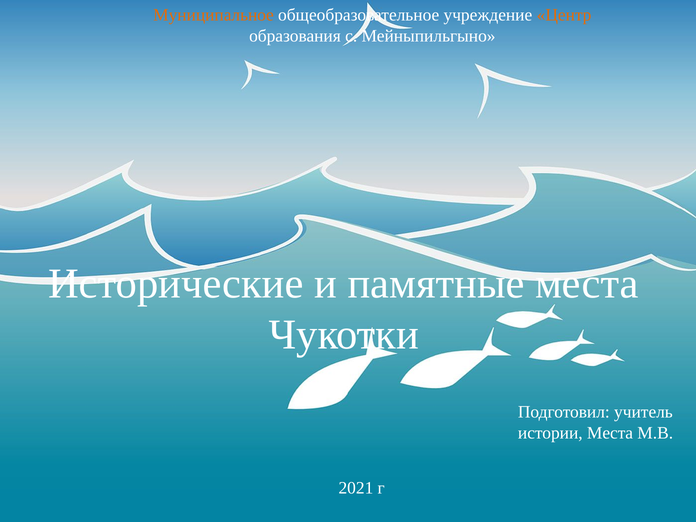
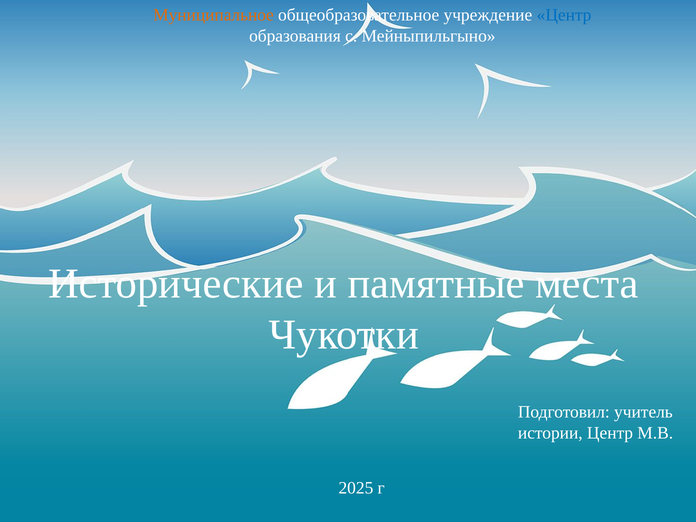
Центр at (564, 15) colour: orange -> blue
истории Места: Места -> Центр
2021: 2021 -> 2025
